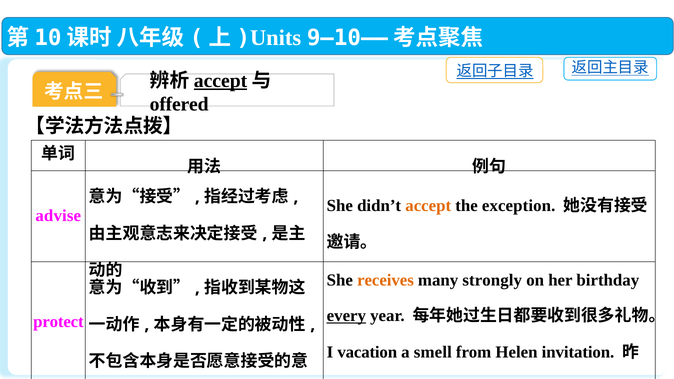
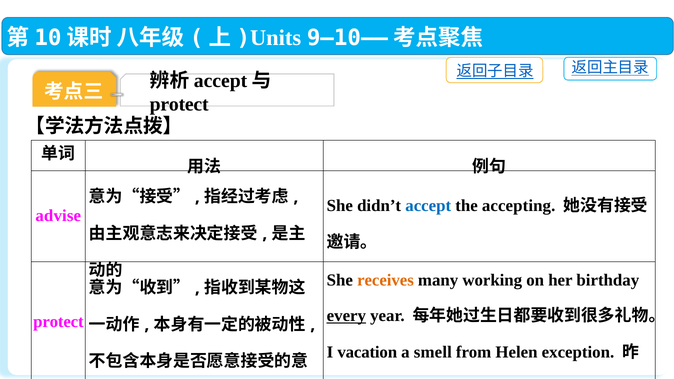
accept at (221, 81) underline: present -> none
offered at (179, 104): offered -> protect
accept at (428, 206) colour: orange -> blue
exception: exception -> accepting
strongly: strongly -> working
invitation: invitation -> exception
